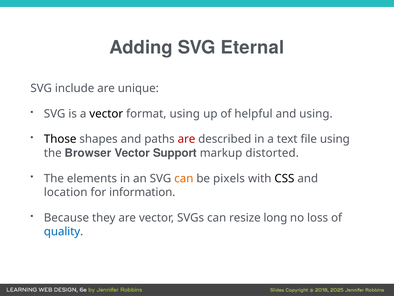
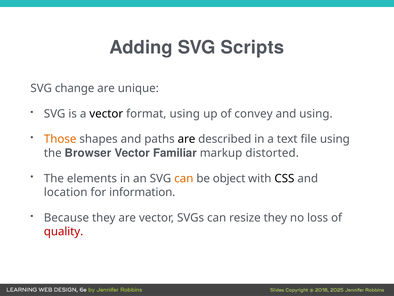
Eternal: Eternal -> Scripts
include: include -> change
helpful: helpful -> convey
Those colour: black -> orange
are at (186, 139) colour: red -> black
Support: Support -> Familiar
pixels: pixels -> object
resize long: long -> they
quality colour: blue -> red
